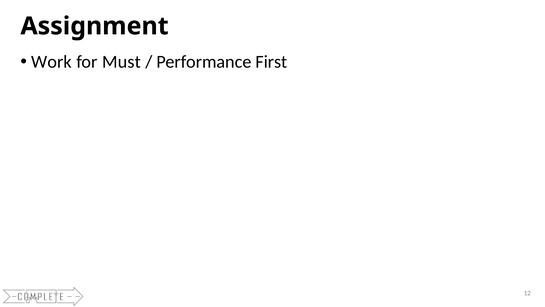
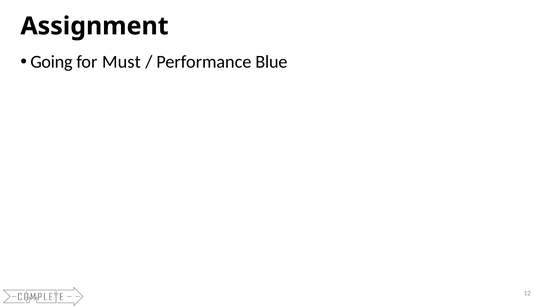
Work: Work -> Going
First: First -> Blue
